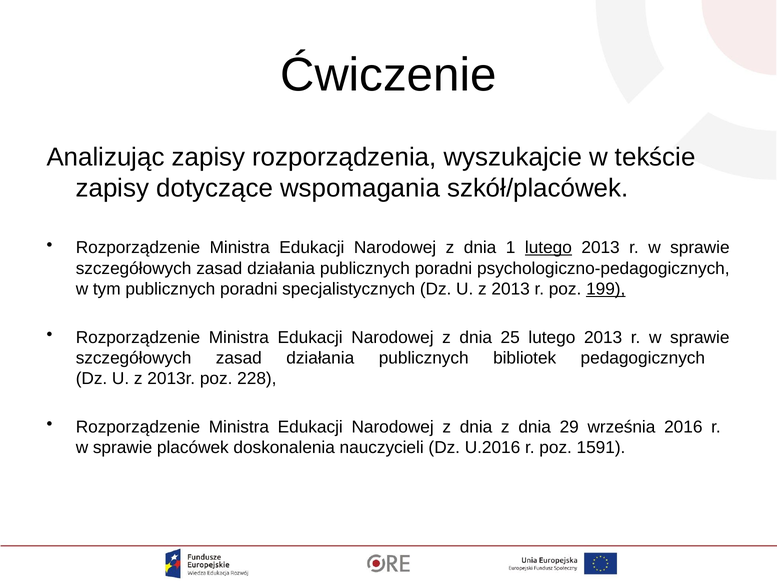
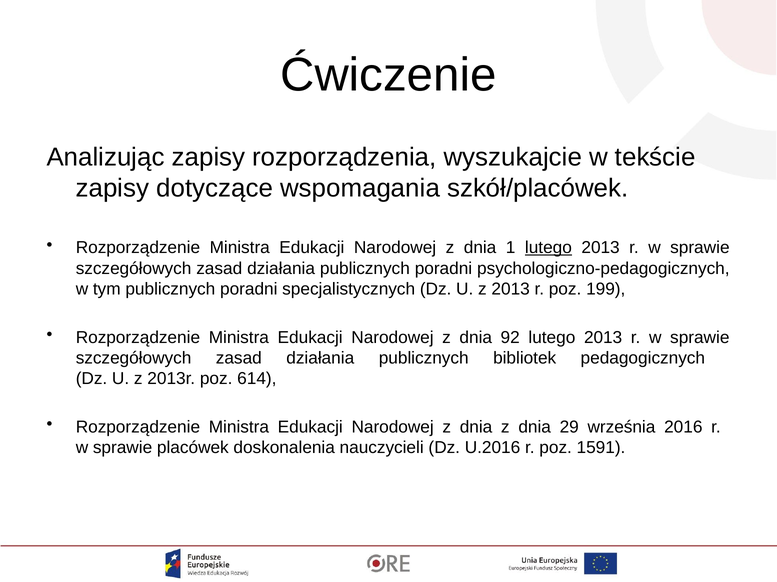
199 underline: present -> none
25: 25 -> 92
228: 228 -> 614
